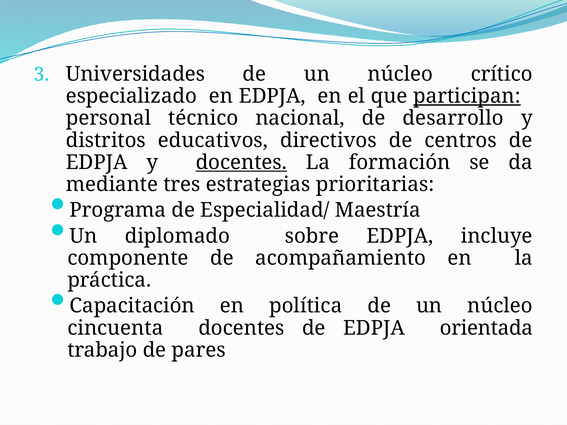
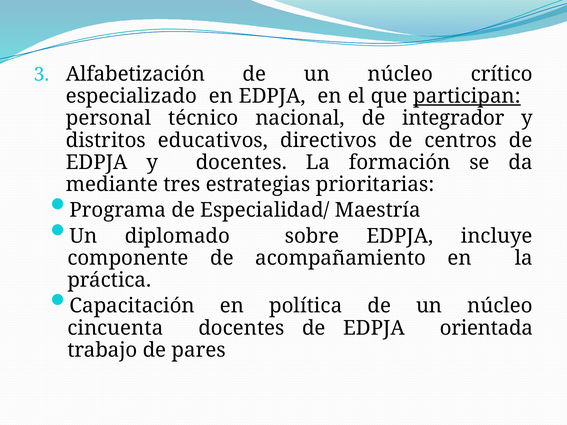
Universidades: Universidades -> Alfabetización
desarrollo: desarrollo -> integrador
docentes at (241, 162) underline: present -> none
